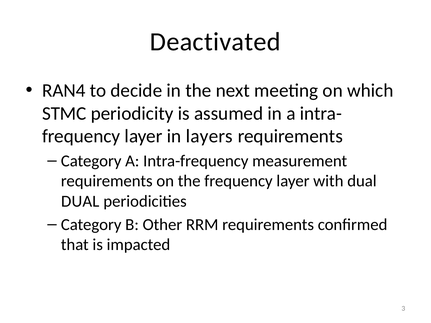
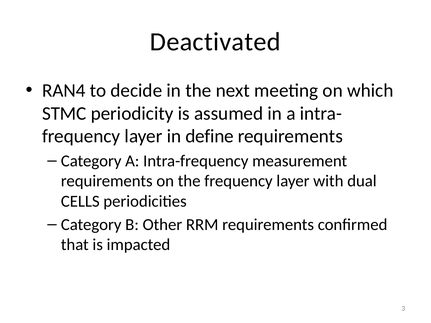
layers: layers -> define
DUAL at (80, 201): DUAL -> CELLS
